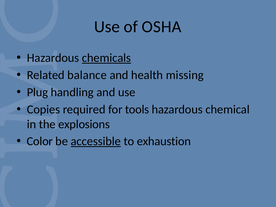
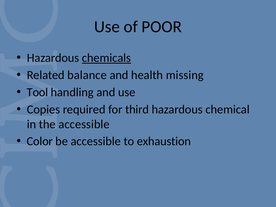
OSHA: OSHA -> POOR
Plug: Plug -> Tool
tools: tools -> third
the explosions: explosions -> accessible
accessible at (96, 141) underline: present -> none
